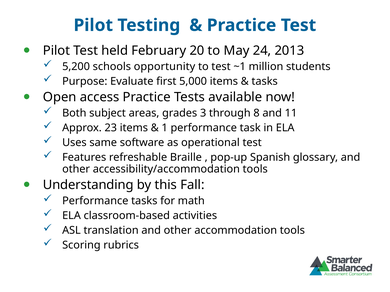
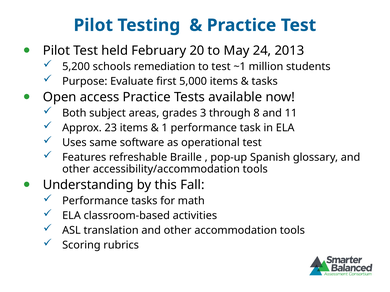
opportunity: opportunity -> remediation
